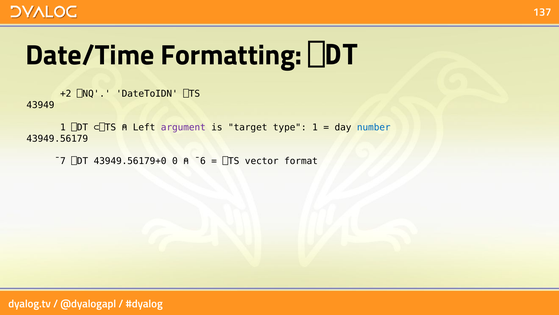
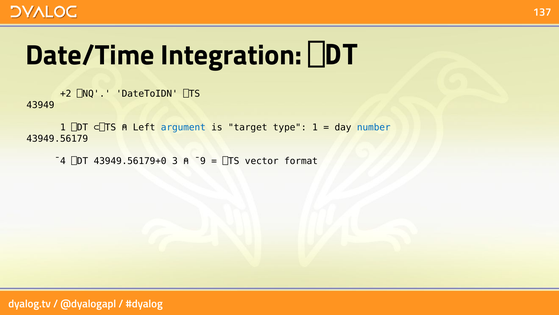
Formatting: Formatting -> Integration
argument colour: purple -> blue
¯7: ¯7 -> ¯4
0: 0 -> 3
¯6: ¯6 -> ¯9
